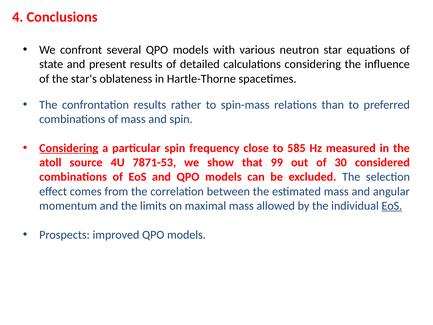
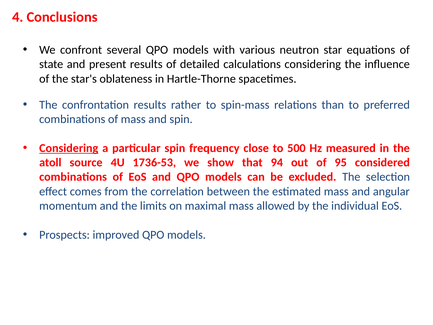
585: 585 -> 500
7871-53: 7871-53 -> 1736-53
99: 99 -> 94
30: 30 -> 95
EoS at (392, 206) underline: present -> none
